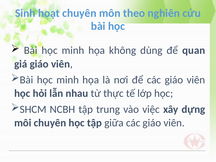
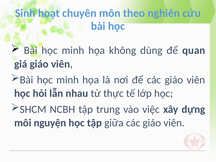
môi chuyên: chuyên -> nguyện
